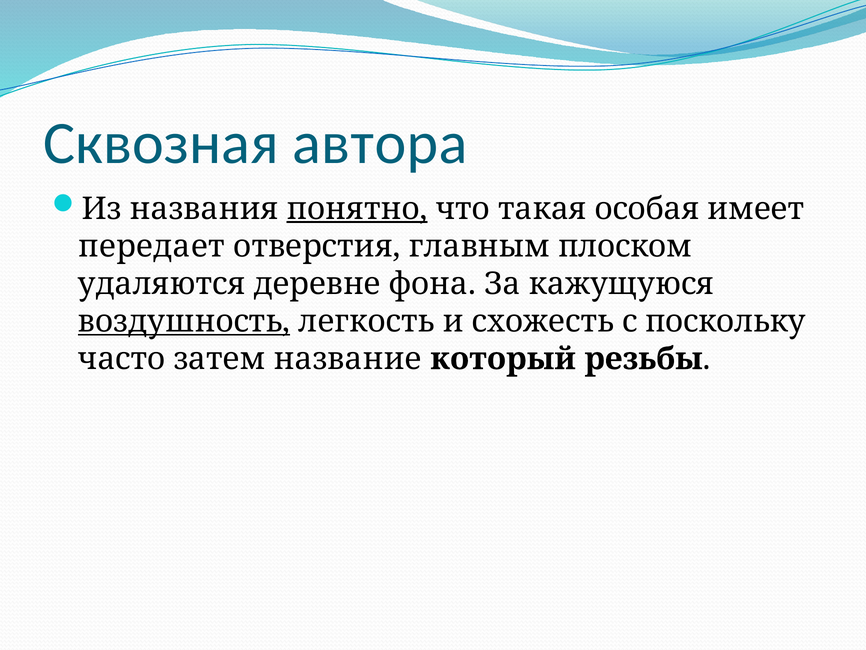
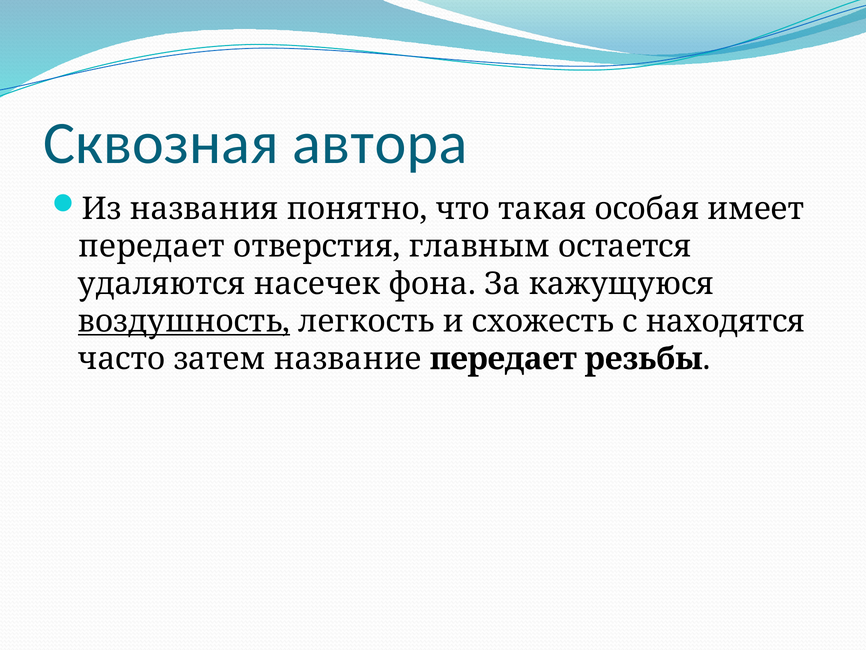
понятно underline: present -> none
плоском: плоском -> остается
деревне: деревне -> насечек
поскольку: поскольку -> находятся
название который: который -> передает
